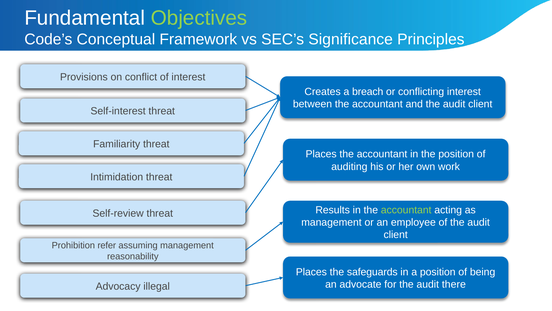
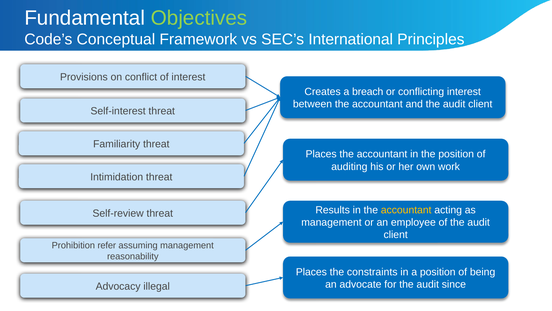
Significance: Significance -> International
accountant at (406, 210) colour: light green -> yellow
safeguards: safeguards -> constraints
there: there -> since
